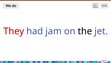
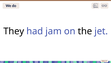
They colour: red -> black
